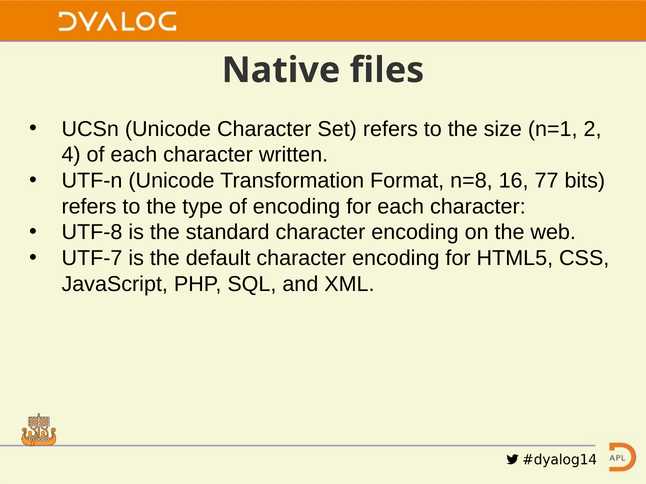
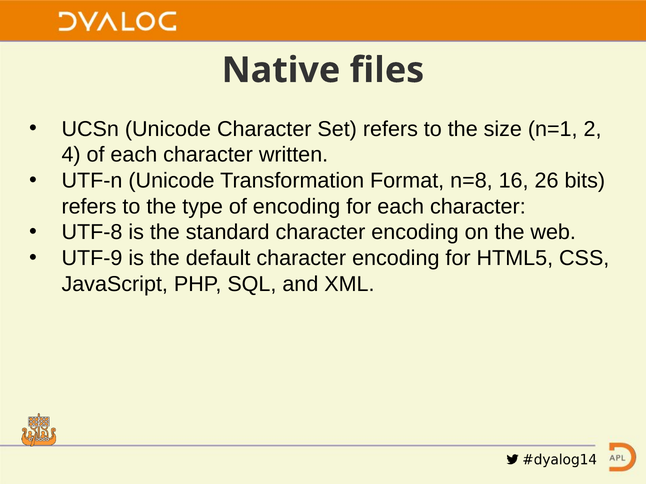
77: 77 -> 26
UTF-7: UTF-7 -> UTF-9
